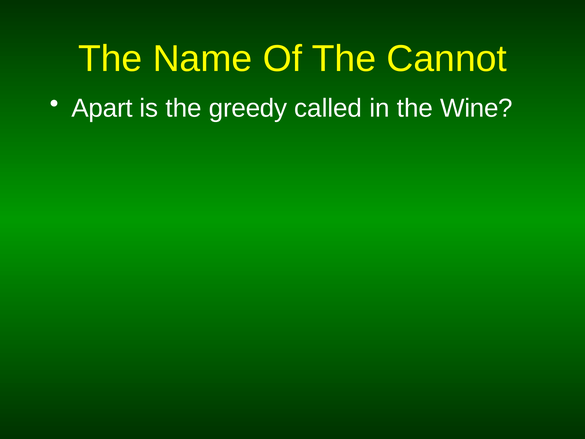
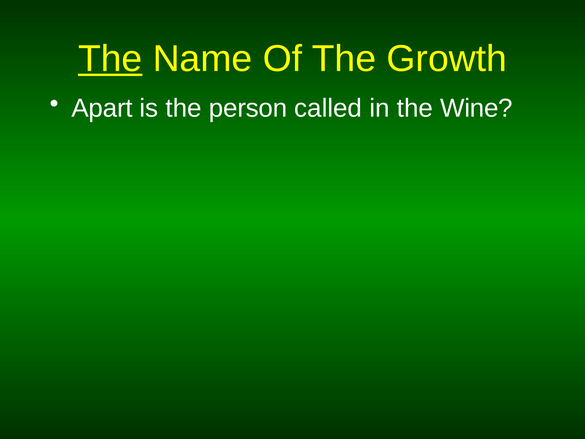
The at (110, 59) underline: none -> present
Cannot: Cannot -> Growth
greedy: greedy -> person
